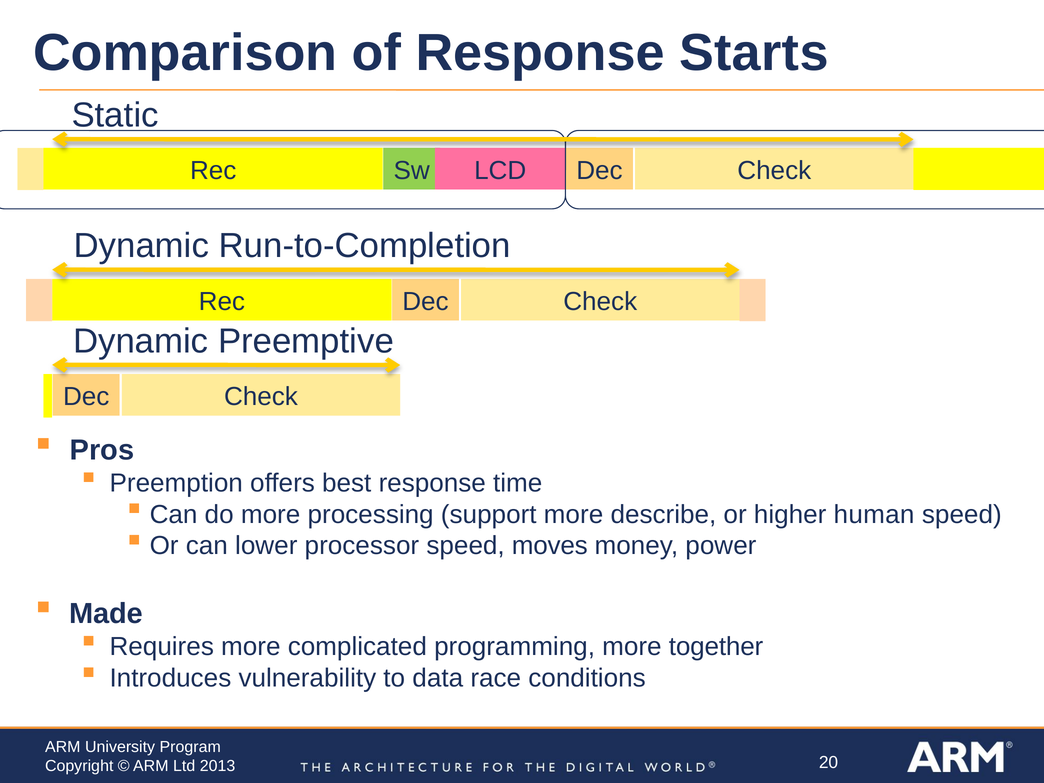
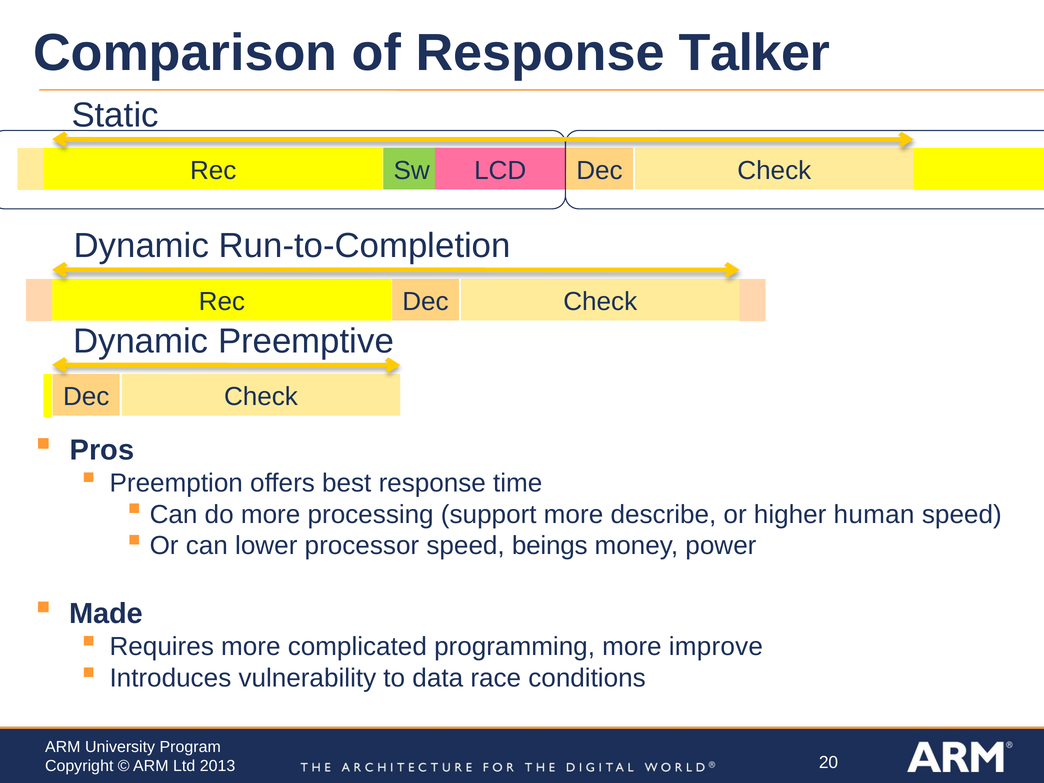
Starts: Starts -> Talker
moves: moves -> beings
together: together -> improve
